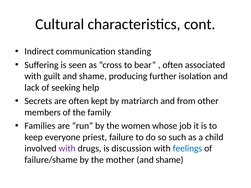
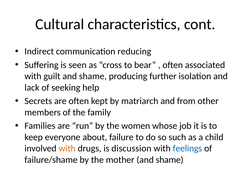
standing: standing -> reducing
priest: priest -> about
with at (67, 149) colour: purple -> orange
